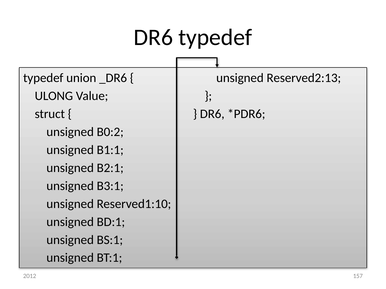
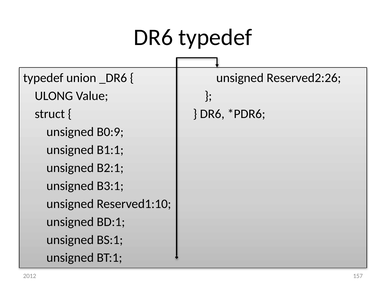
Reserved2:13: Reserved2:13 -> Reserved2:26
B0:2: B0:2 -> B0:9
